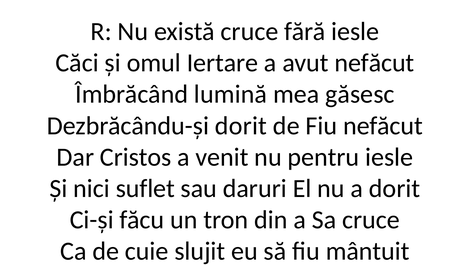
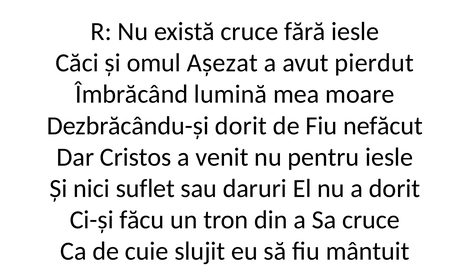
Iertare: Iertare -> Așezat
avut nefăcut: nefăcut -> pierdut
găsesc: găsesc -> moare
